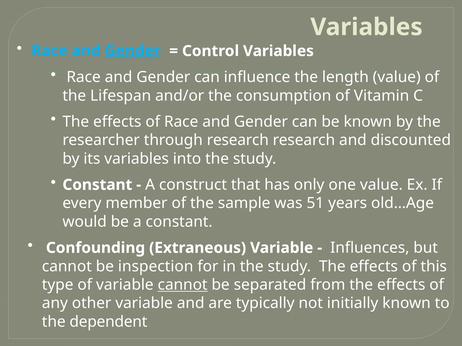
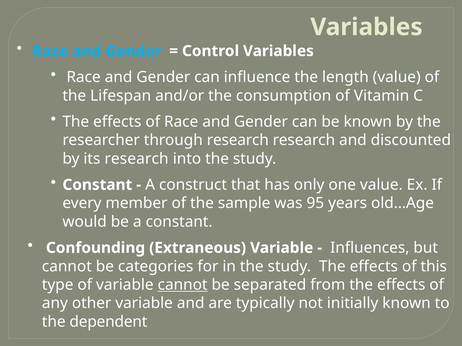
Gender at (133, 51) underline: present -> none
its variables: variables -> research
51: 51 -> 95
inspection: inspection -> categories
